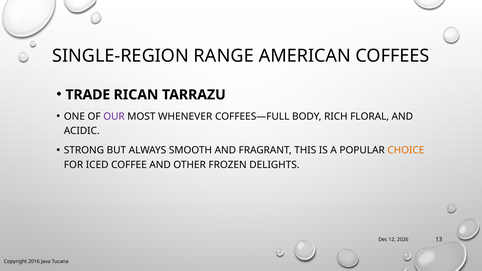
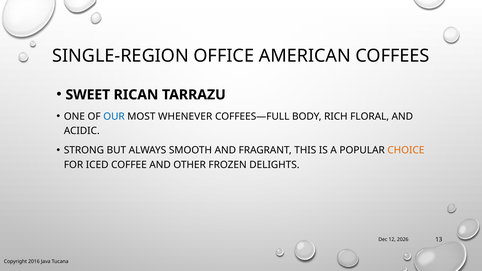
RANGE: RANGE -> OFFICE
TRADE: TRADE -> SWEET
OUR colour: purple -> blue
